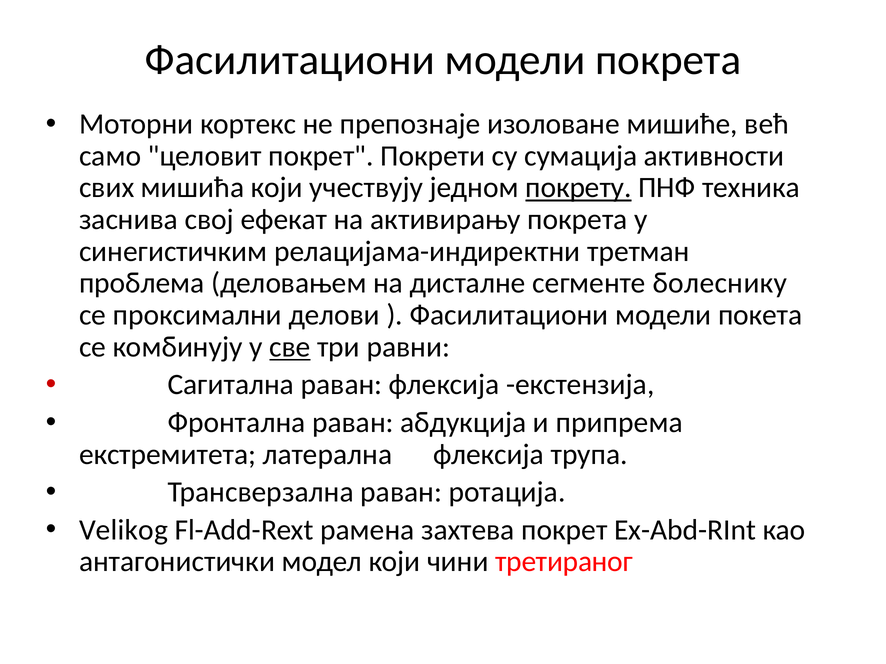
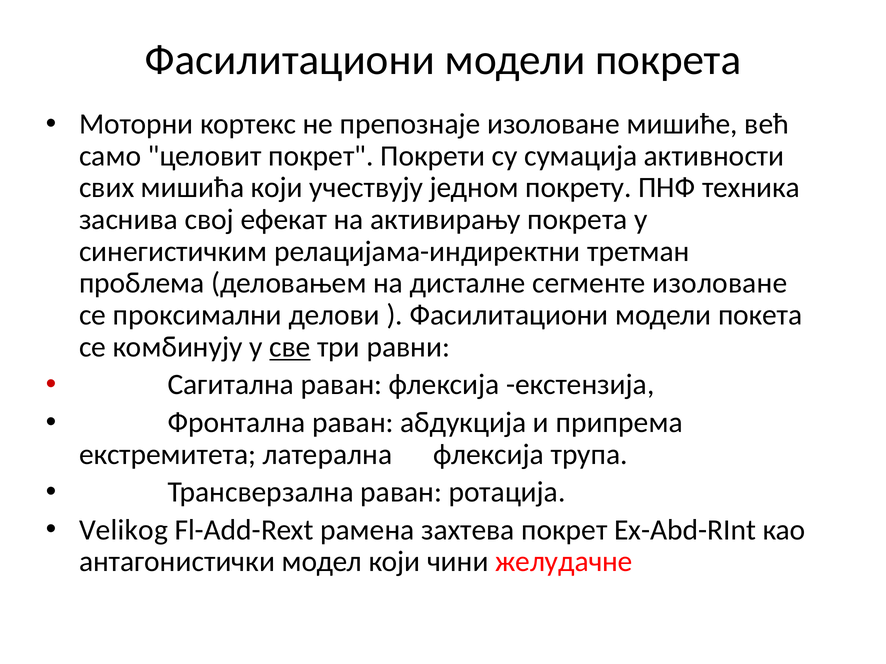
покрету underline: present -> none
сегменте болеснику: болеснику -> изоловане
третираног: третираног -> желудачне
